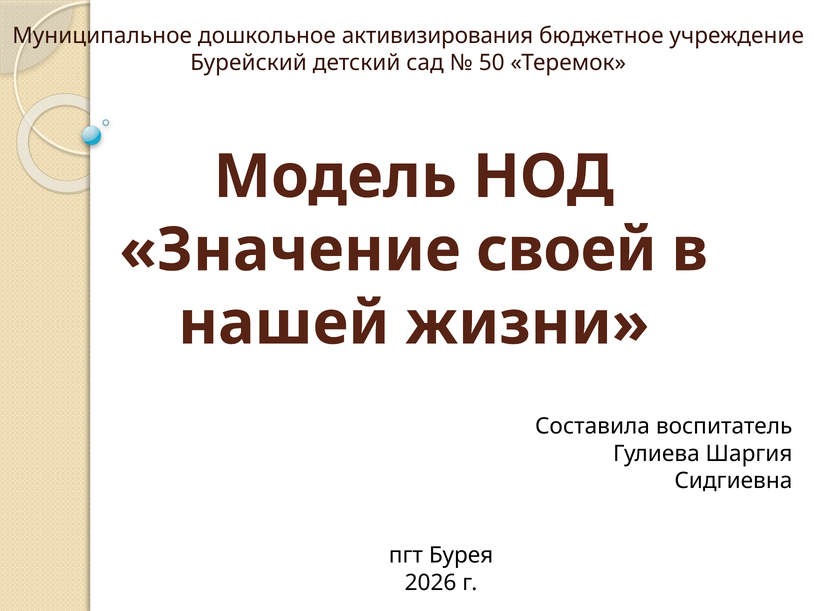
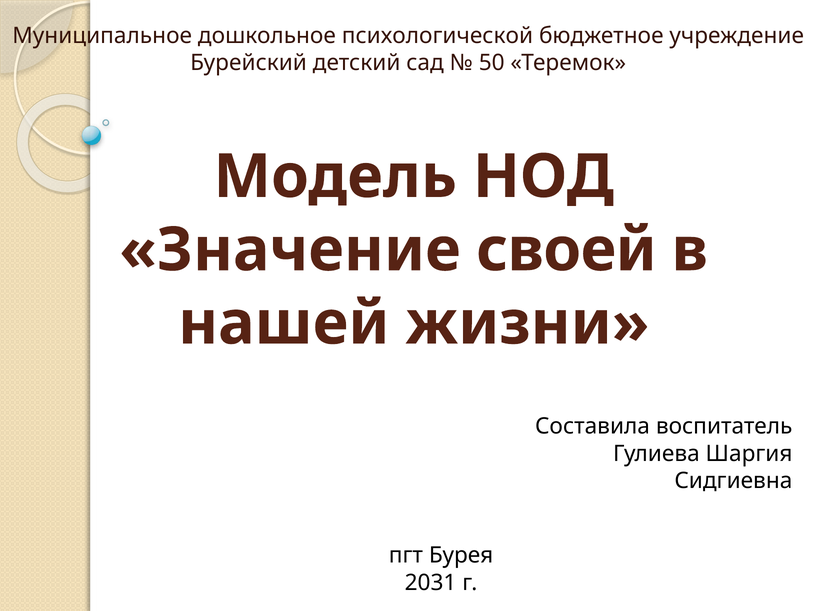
активизирования: активизирования -> психологической
2026: 2026 -> 2031
